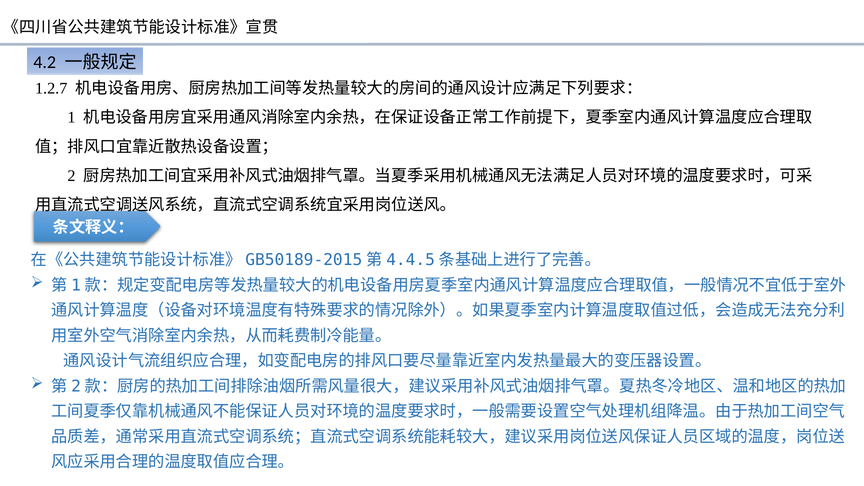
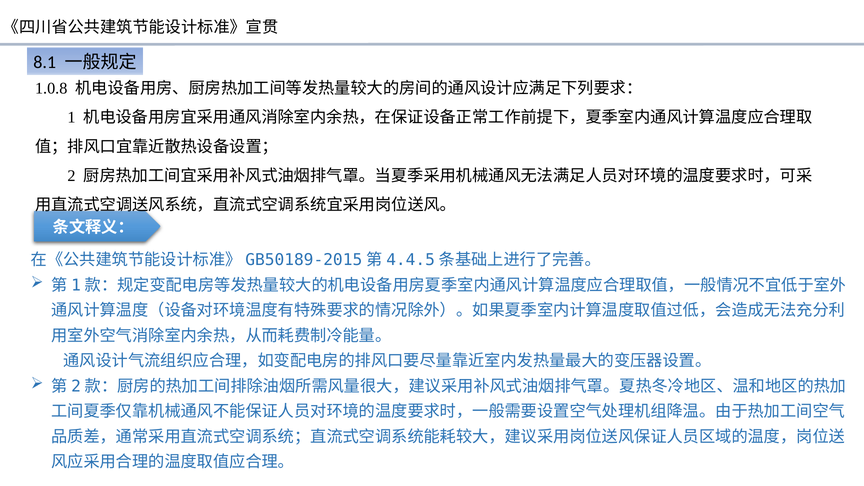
4.2: 4.2 -> 8.1
1.2.7: 1.2.7 -> 1.0.8
